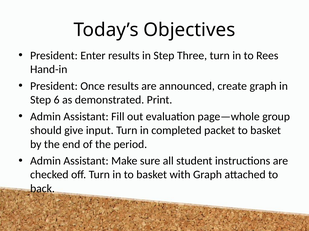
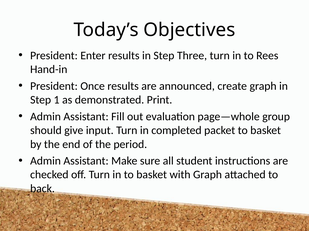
6: 6 -> 1
